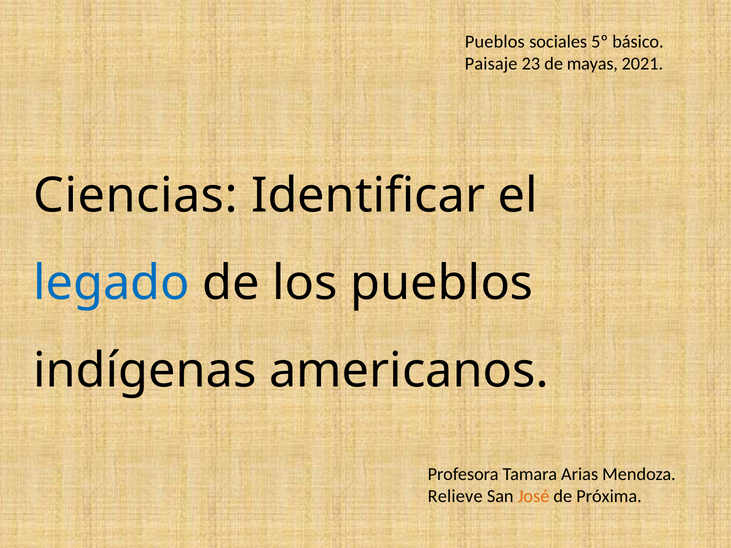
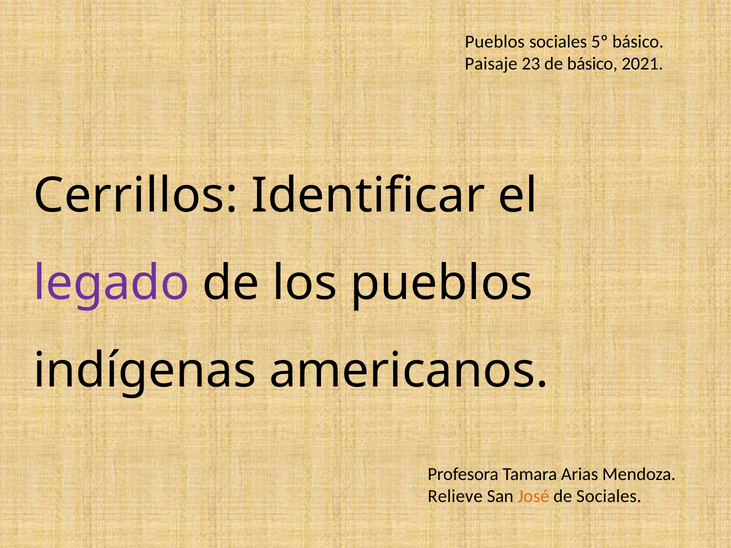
de mayas: mayas -> básico
Ciencias: Ciencias -> Cerrillos
legado colour: blue -> purple
de Próxima: Próxima -> Sociales
